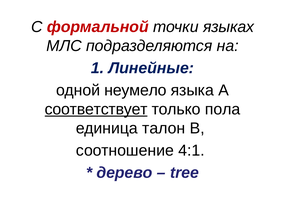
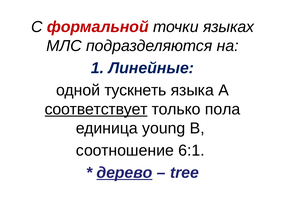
неумело: неумело -> тускнеть
талон: талон -> young
4:1: 4:1 -> 6:1
дерево underline: none -> present
